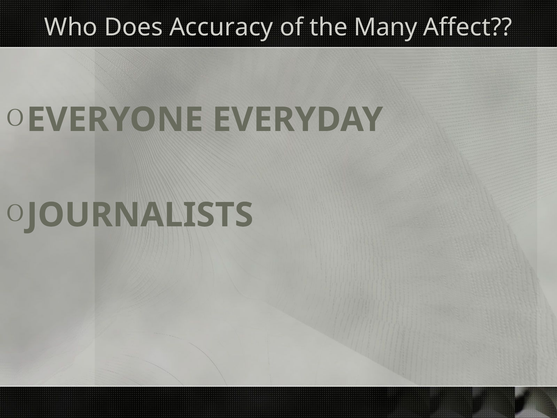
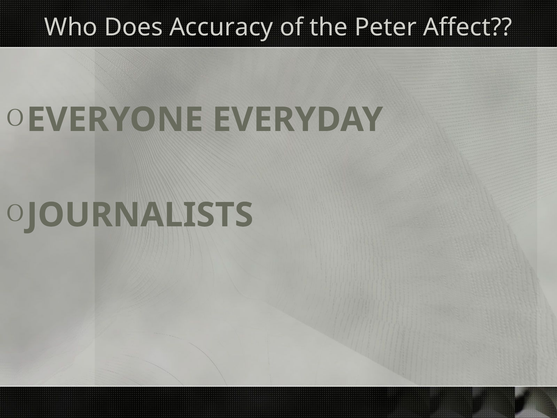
Many: Many -> Peter
